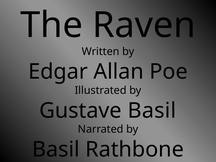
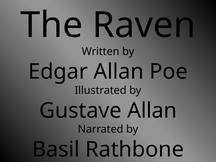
Gustave Basil: Basil -> Allan
